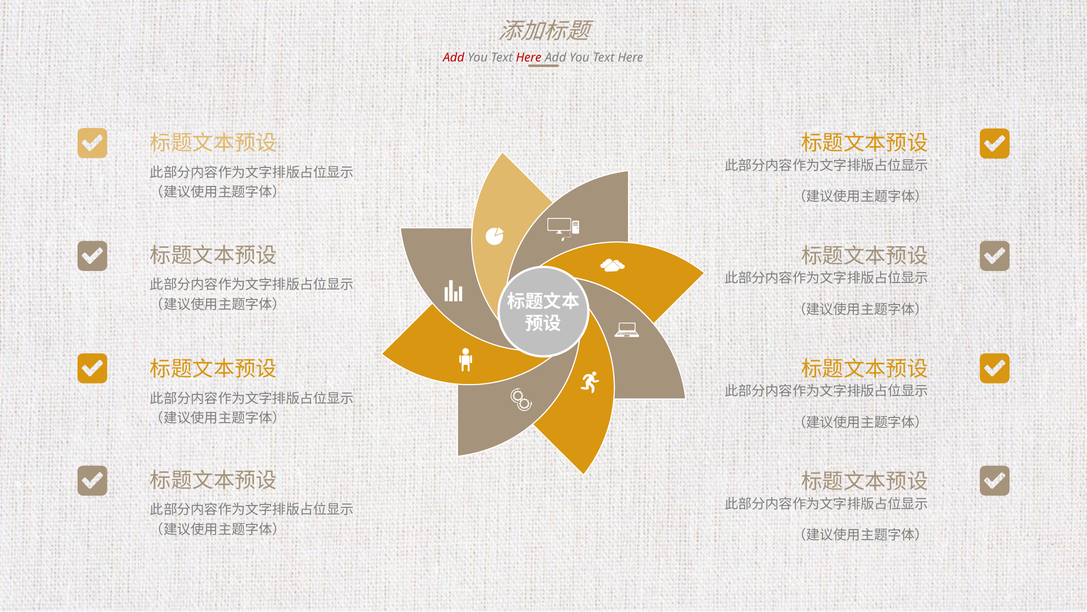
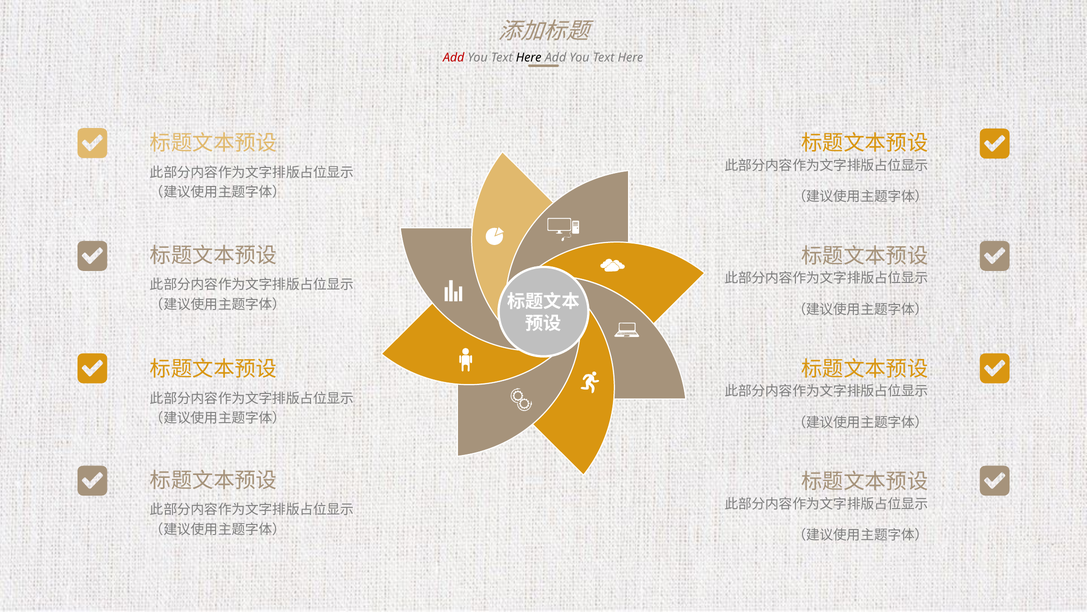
Here at (529, 58) colour: red -> black
